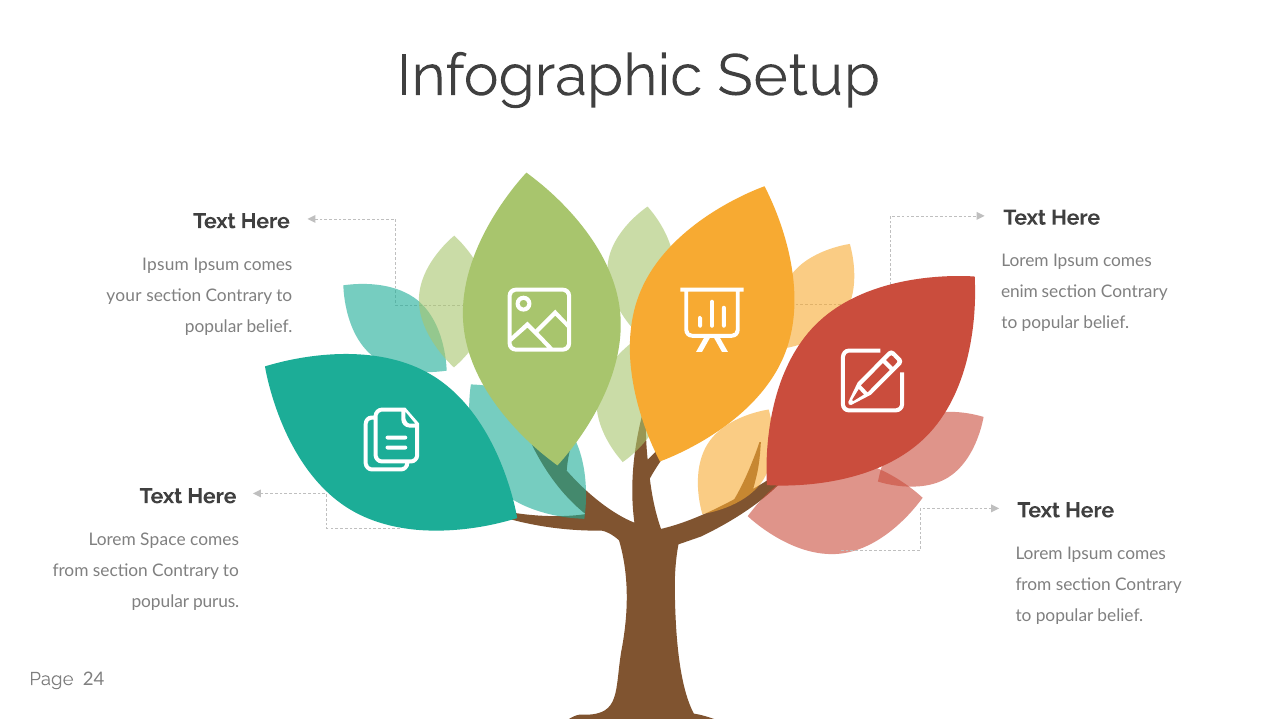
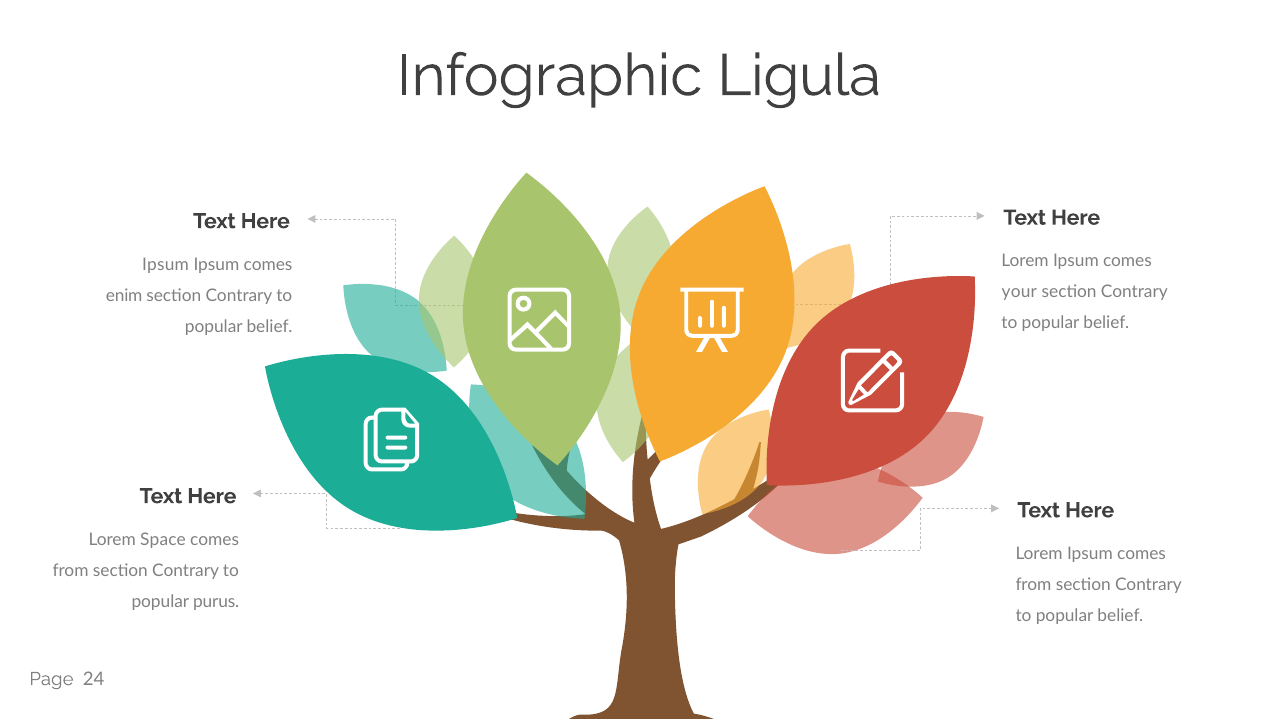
Setup: Setup -> Ligula
enim: enim -> your
your: your -> enim
